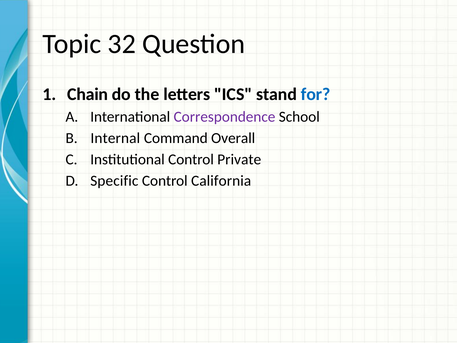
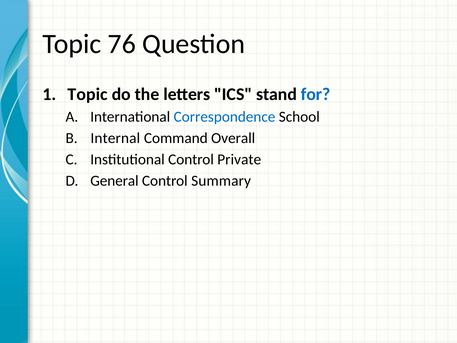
32: 32 -> 76
Chain at (88, 94): Chain -> Topic
Correspondence colour: purple -> blue
Specific: Specific -> General
California: California -> Summary
